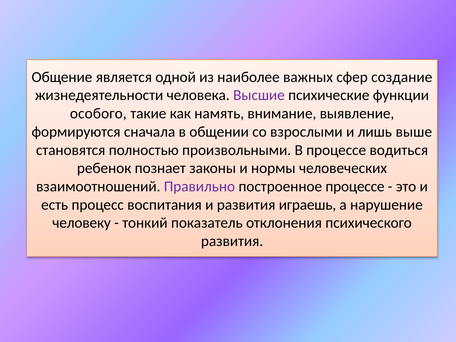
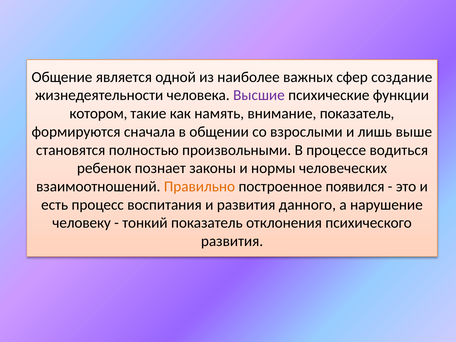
особого: особого -> котором
внимание выявление: выявление -> показатель
Правильно colour: purple -> orange
построенное процессе: процессе -> появился
играешь: играешь -> данного
